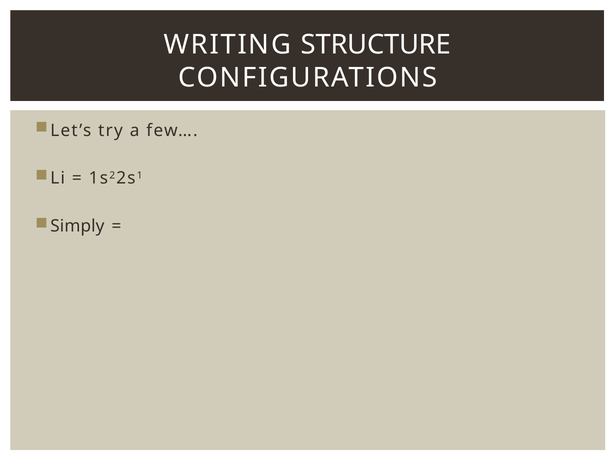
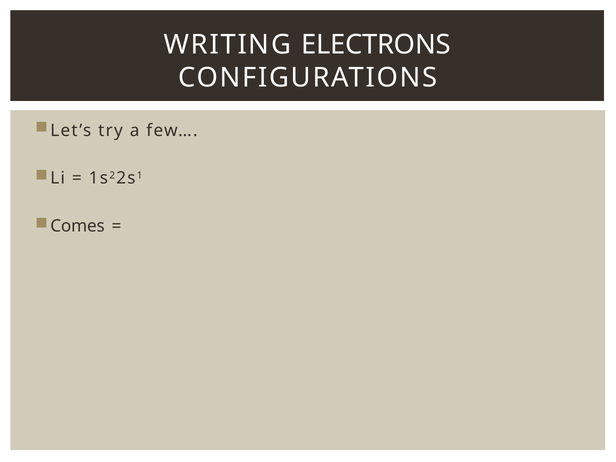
STRUCTURE: STRUCTURE -> ELECTRONS
Simply: Simply -> Comes
